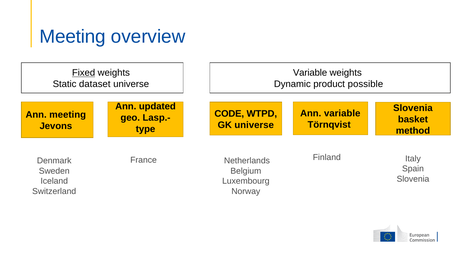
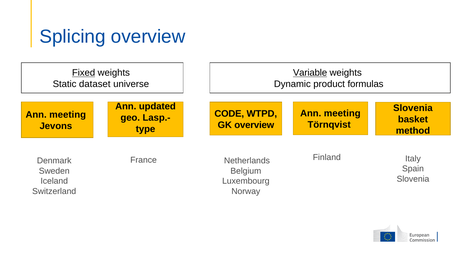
Meeting at (73, 37): Meeting -> Splicing
Variable at (310, 73) underline: none -> present
possible: possible -> formulas
variable at (342, 113): variable -> meeting
GK universe: universe -> overview
